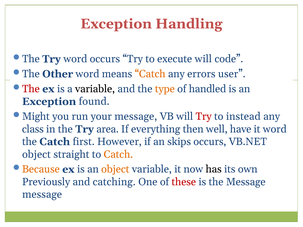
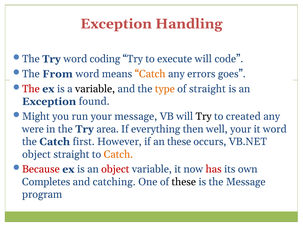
word occurs: occurs -> coding
Other: Other -> From
user: user -> goes
of handled: handled -> straight
Try at (204, 117) colour: red -> black
instead: instead -> created
class: class -> were
well have: have -> your
an skips: skips -> these
Because colour: orange -> red
object at (115, 169) colour: orange -> red
has colour: black -> red
Previously: Previously -> Completes
these at (184, 182) colour: red -> black
message at (42, 195): message -> program
